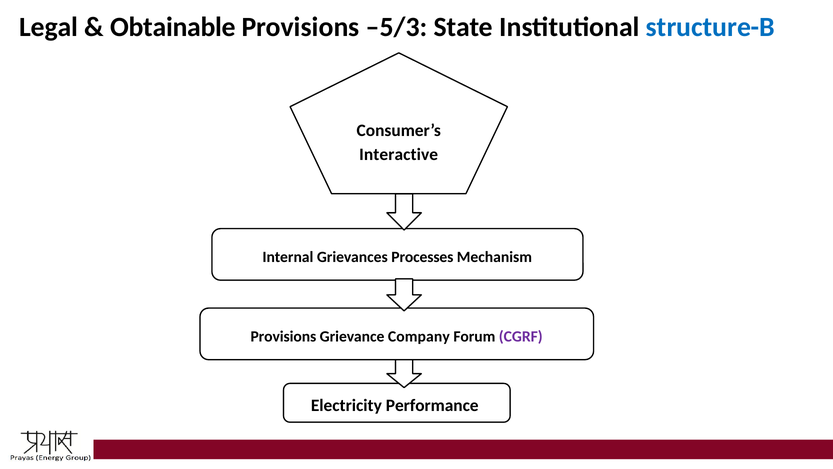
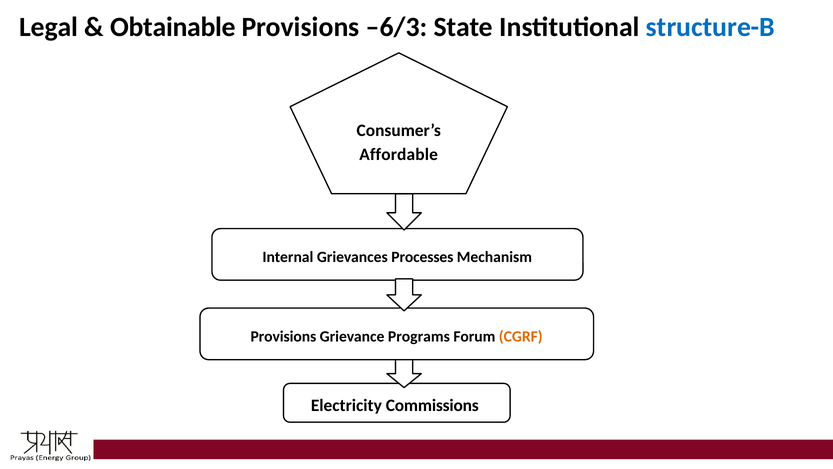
–5/3: –5/3 -> –6/3
Interactive: Interactive -> Affordable
Company: Company -> Programs
CGRF colour: purple -> orange
Performance: Performance -> Commissions
